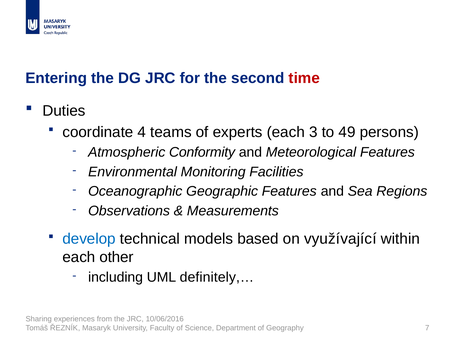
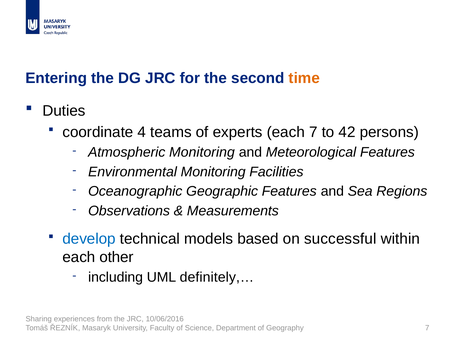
time colour: red -> orange
each 3: 3 -> 7
49: 49 -> 42
Atmospheric Conformity: Conformity -> Monitoring
využívající: využívající -> successful
